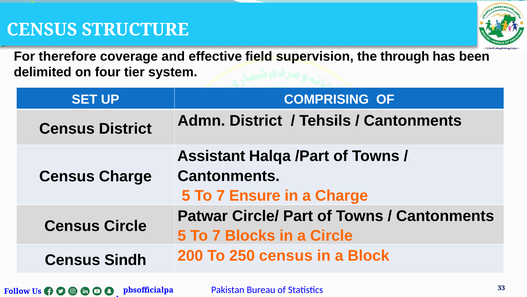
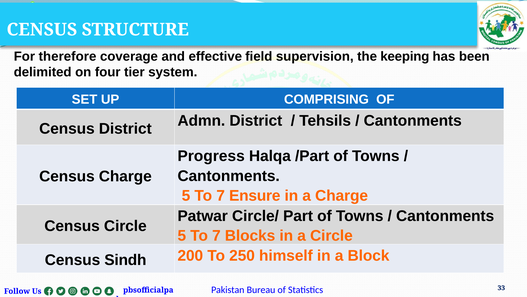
through: through -> keeping
Assistant: Assistant -> Progress
250 census: census -> himself
